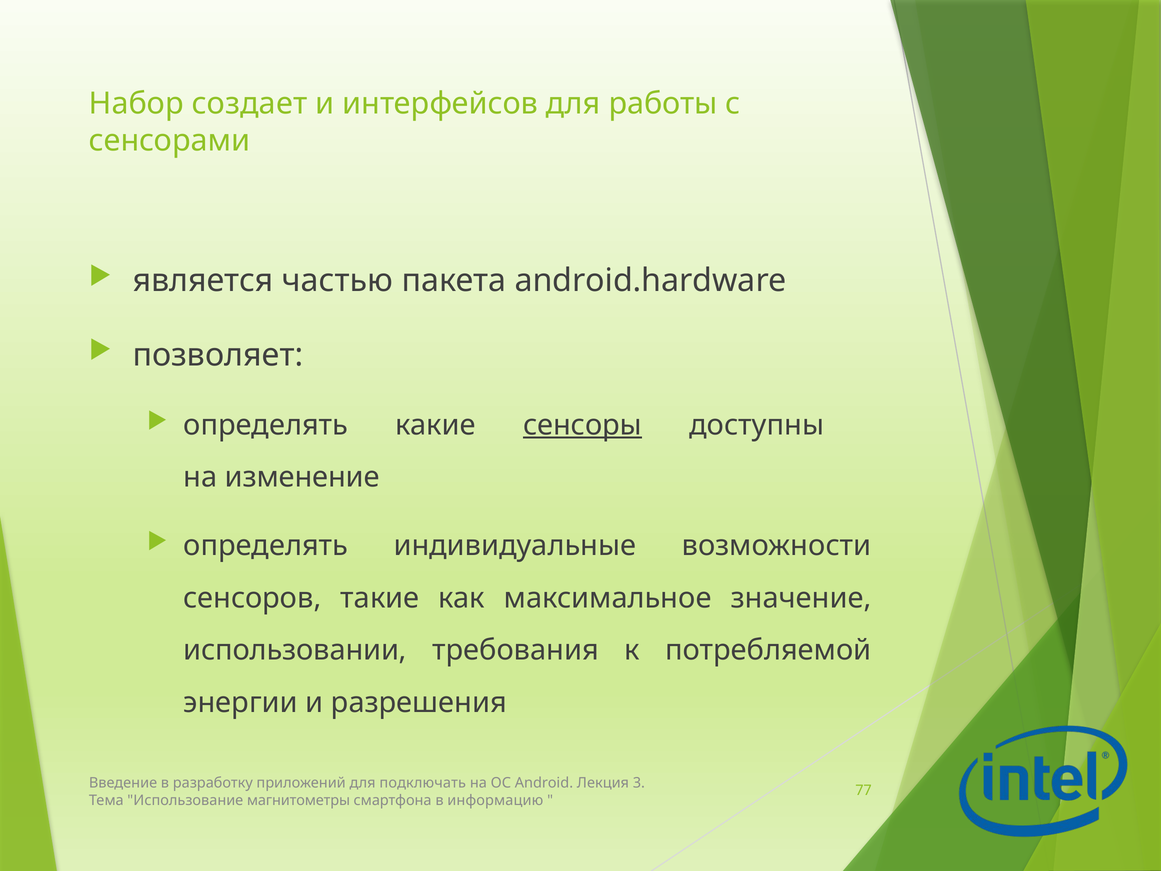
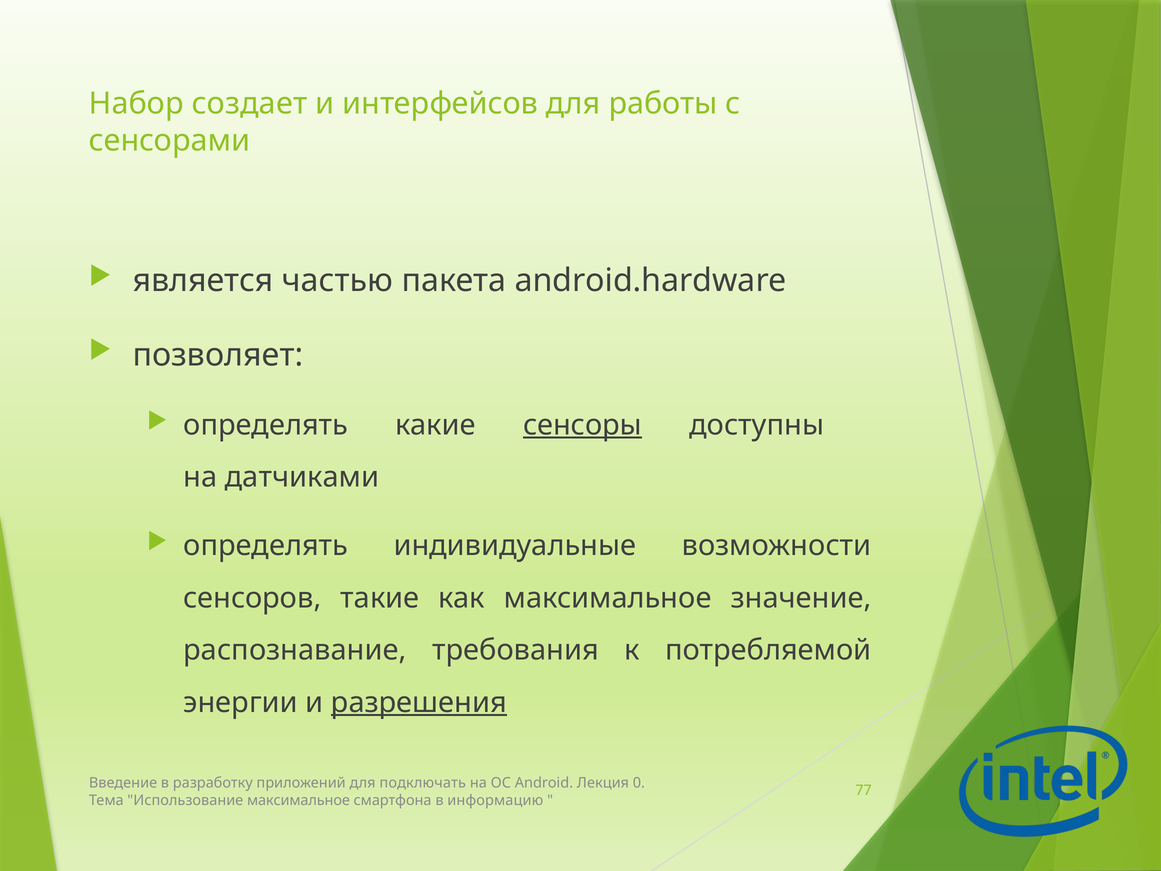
изменение: изменение -> датчиками
использовании: использовании -> распознавание
разрешения underline: none -> present
3: 3 -> 0
Использование магнитометры: магнитометры -> максимальное
